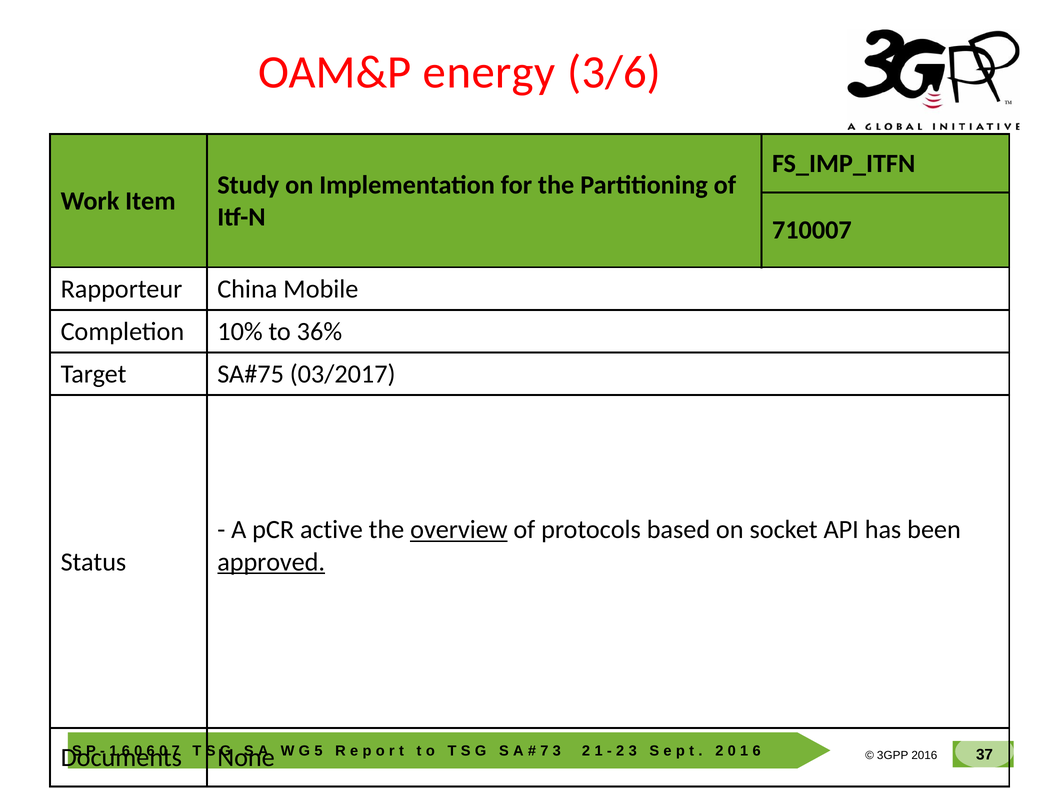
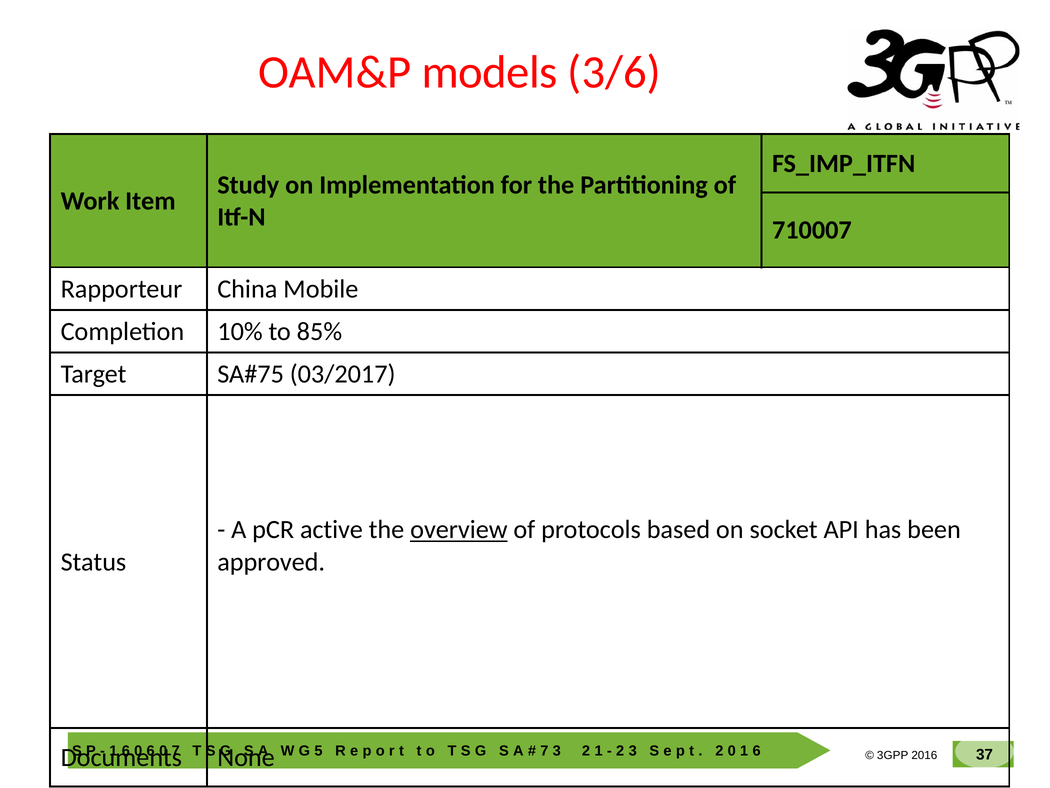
energy: energy -> models
36%: 36% -> 85%
approved underline: present -> none
